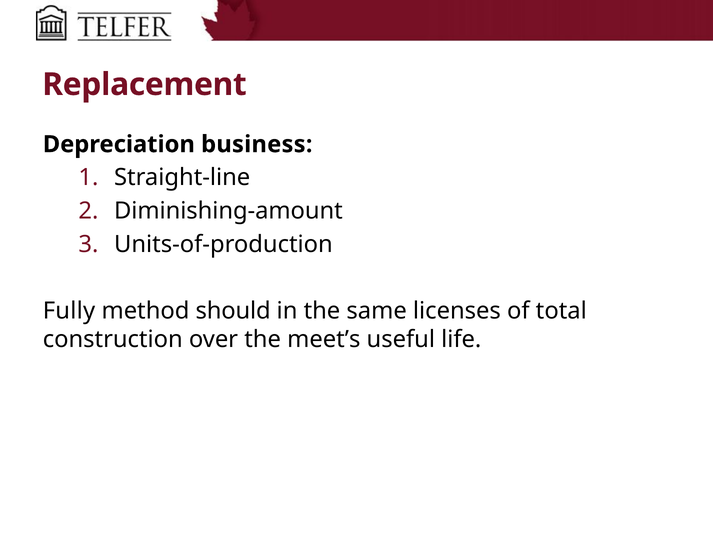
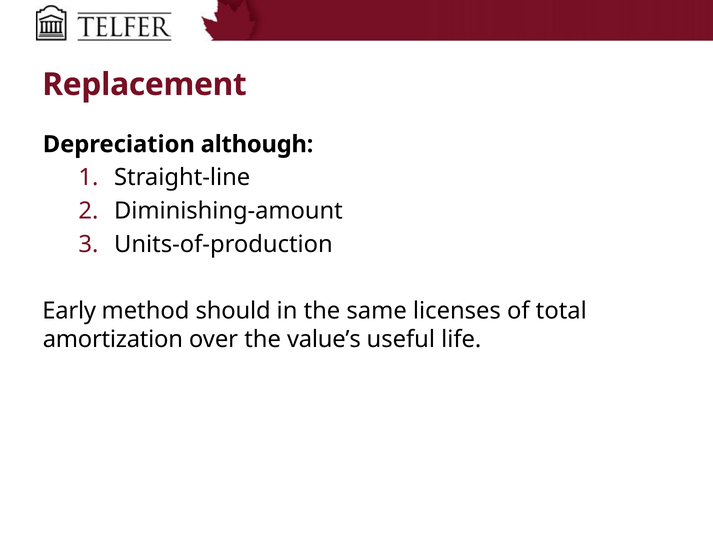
business: business -> although
Fully: Fully -> Early
construction: construction -> amortization
meet’s: meet’s -> value’s
